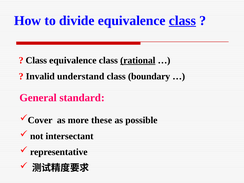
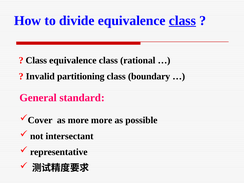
rational underline: present -> none
understand: understand -> partitioning
more these: these -> more
